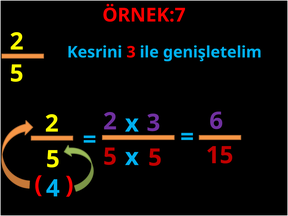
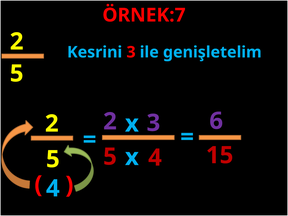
5 5: 5 -> 4
